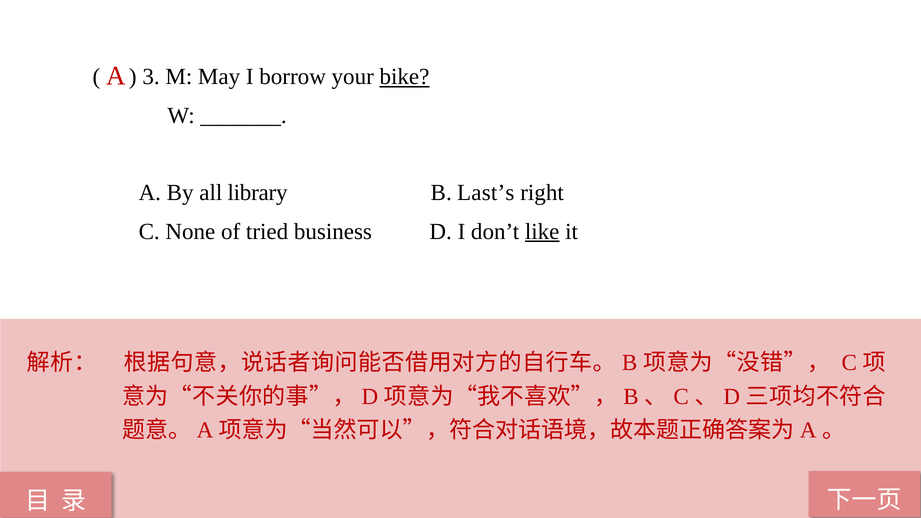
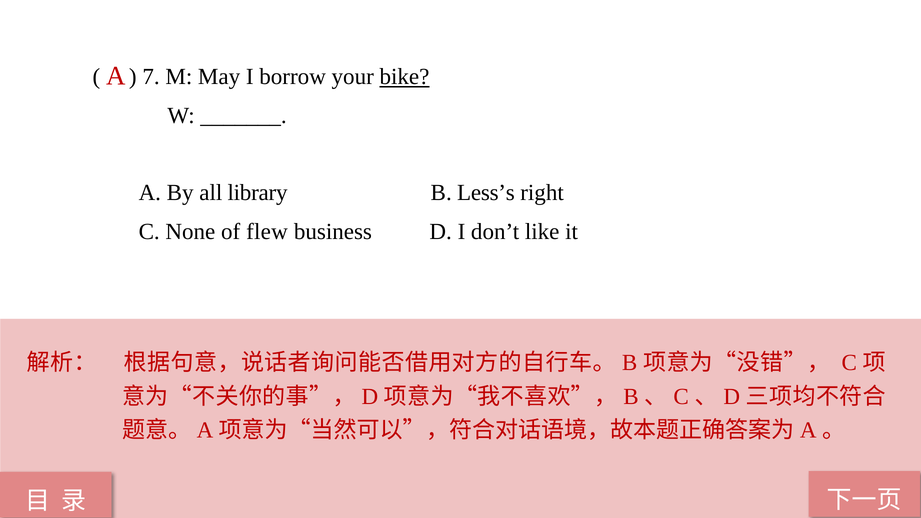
3: 3 -> 7
Last’s: Last’s -> Less’s
tried: tried -> flew
like underline: present -> none
